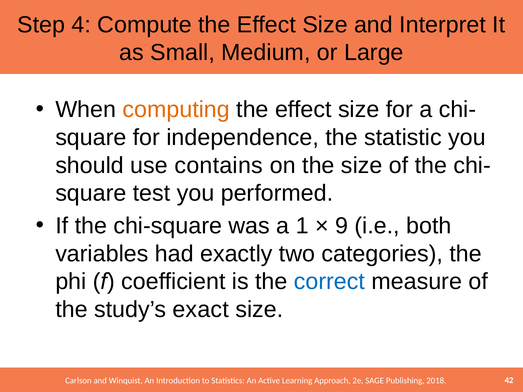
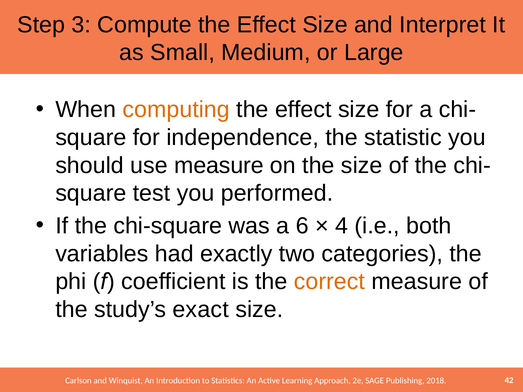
4: 4 -> 3
use contains: contains -> measure
1: 1 -> 6
9: 9 -> 4
correct colour: blue -> orange
